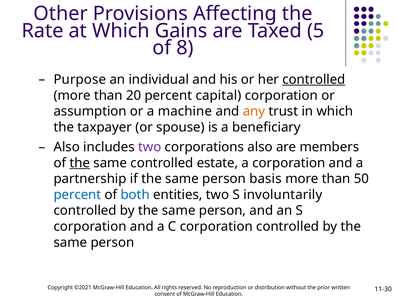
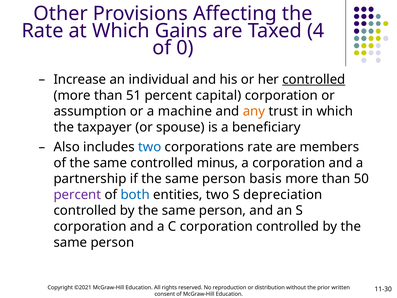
5: 5 -> 4
8: 8 -> 0
Purpose: Purpose -> Increase
20: 20 -> 51
two at (150, 147) colour: purple -> blue
corporations also: also -> rate
the at (80, 163) underline: present -> none
estate: estate -> minus
percent at (77, 195) colour: blue -> purple
involuntarily: involuntarily -> depreciation
